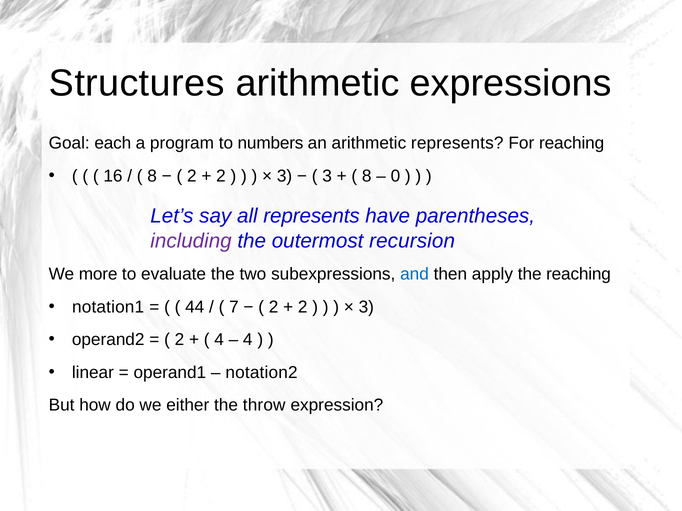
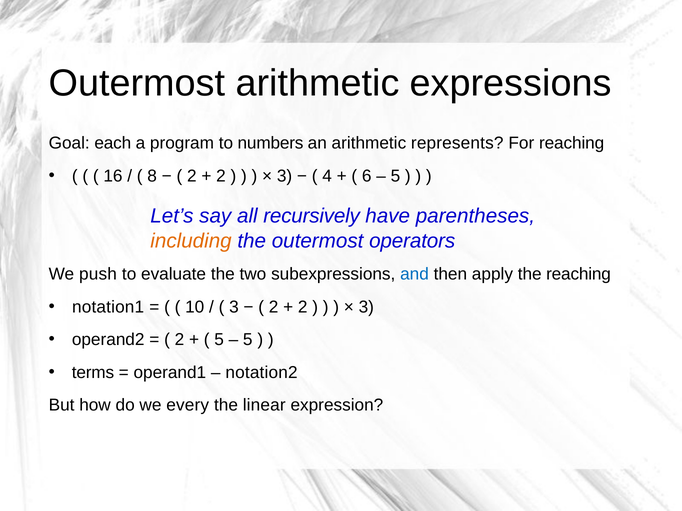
Structures at (137, 84): Structures -> Outermost
3 at (327, 176): 3 -> 4
8 at (367, 176): 8 -> 6
0 at (395, 176): 0 -> 5
all represents: represents -> recursively
including colour: purple -> orange
recursion: recursion -> operators
more: more -> push
44: 44 -> 10
7 at (234, 307): 7 -> 3
4 at (219, 340): 4 -> 5
4 at (248, 340): 4 -> 5
linear: linear -> terms
either: either -> every
throw: throw -> linear
